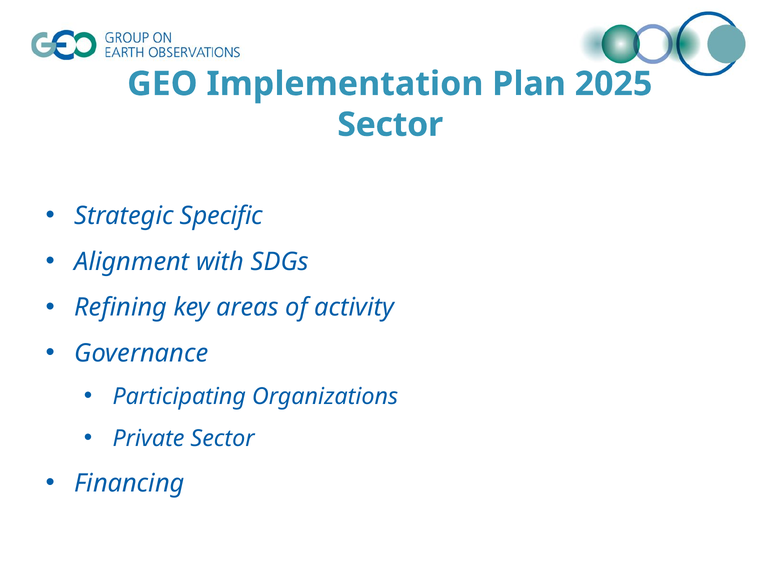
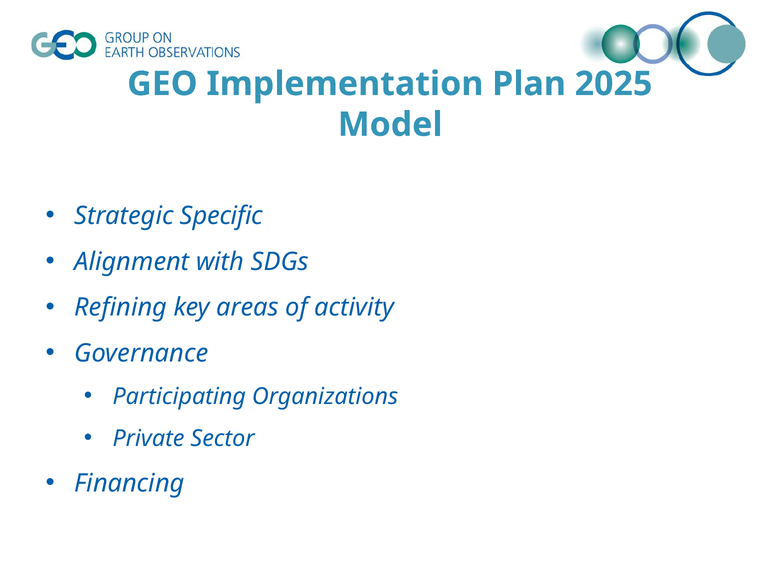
Sector at (390, 125): Sector -> Model
